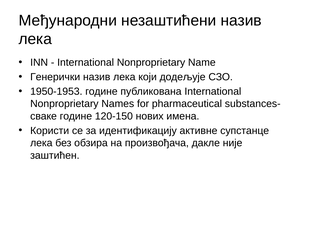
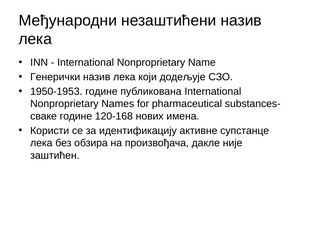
120-150: 120-150 -> 120-168
